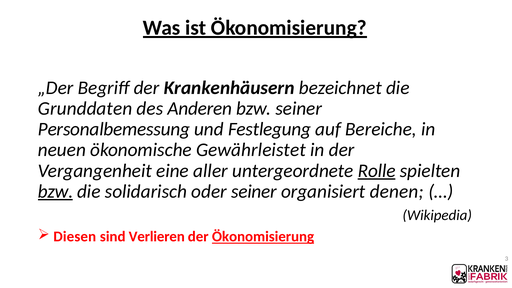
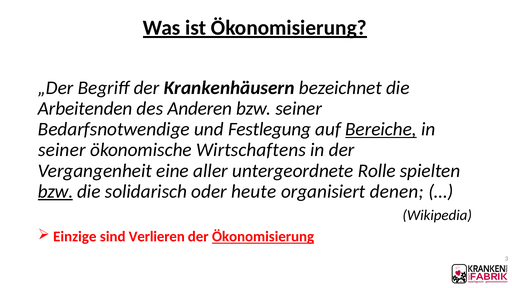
Grunddaten: Grunddaten -> Arbeitenden
Personalbemessung: Personalbemessung -> Bedarfsnotwendige
Bereiche underline: none -> present
neuen at (62, 150): neuen -> seiner
Gewährleistet: Gewährleistet -> Wirtschaftens
Rolle underline: present -> none
oder seiner: seiner -> heute
Diesen: Diesen -> Einzige
